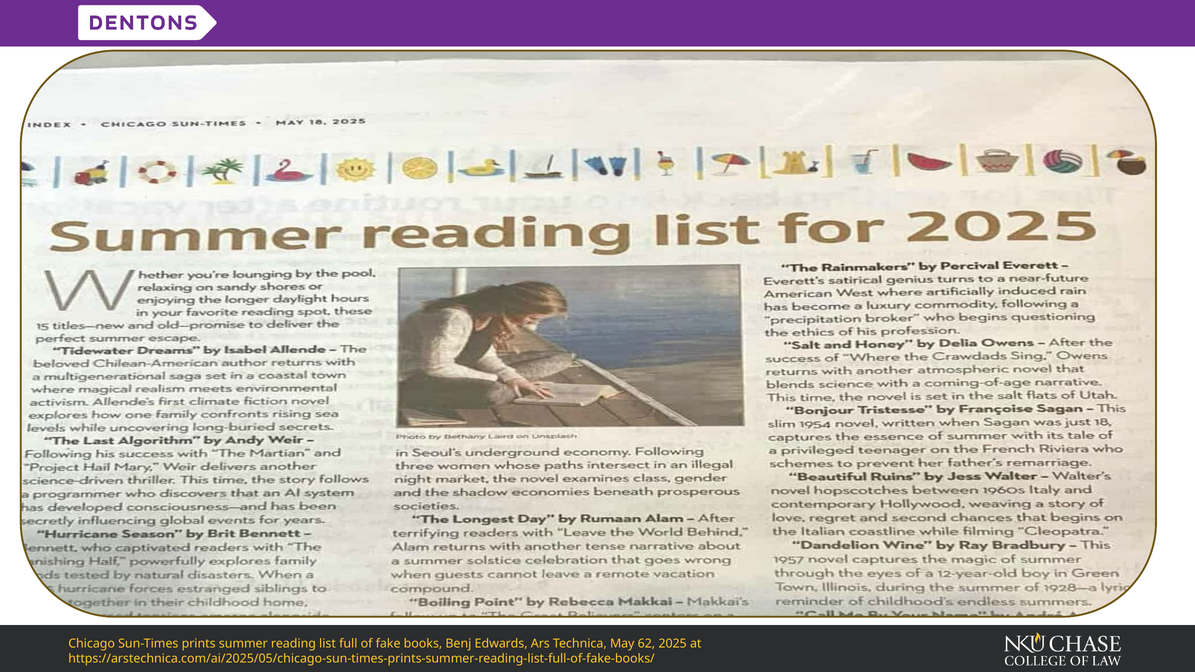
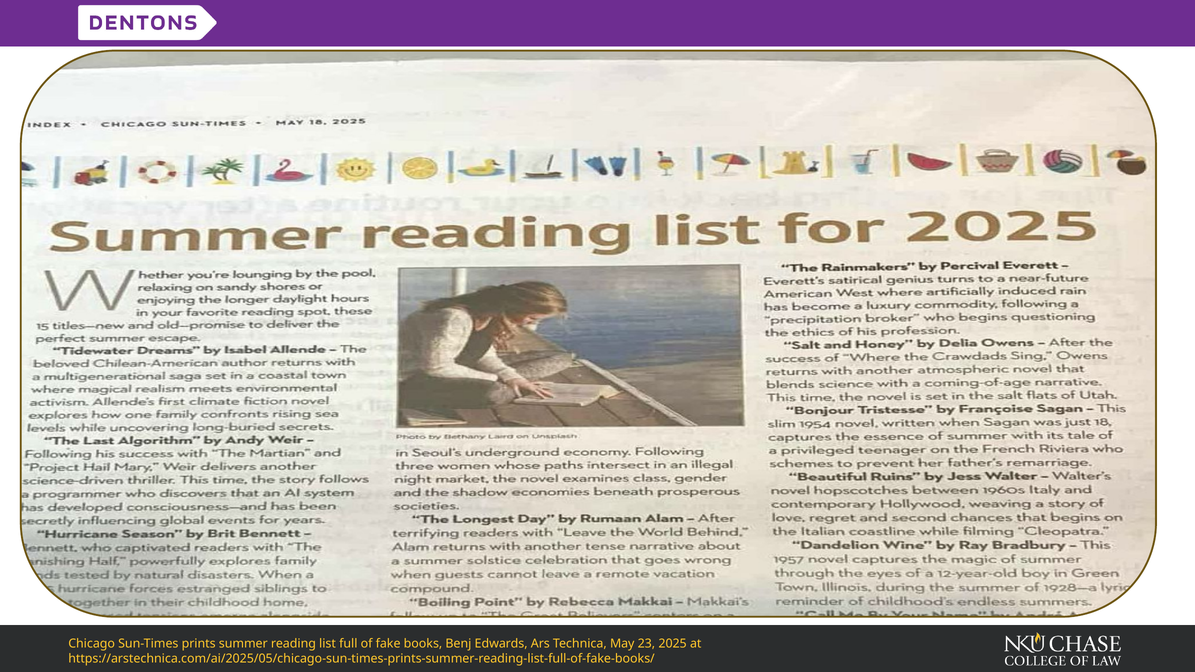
62: 62 -> 23
